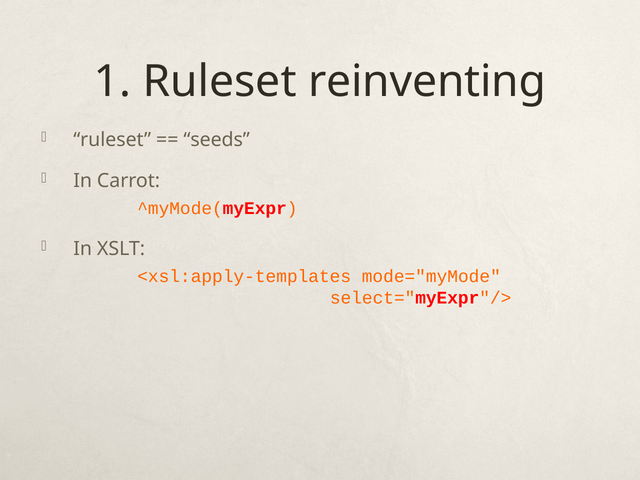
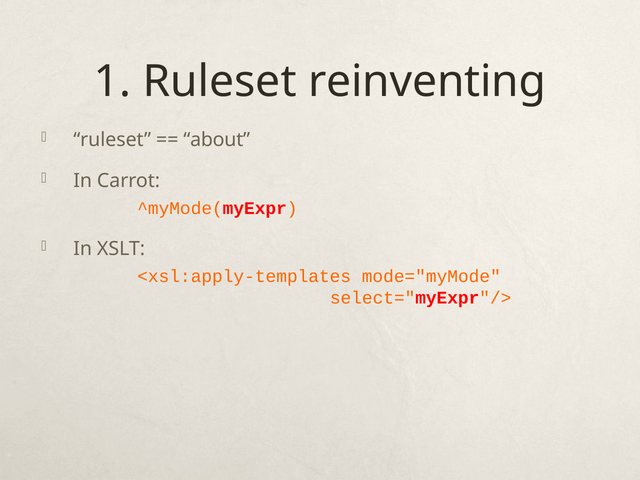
seeds: seeds -> about
